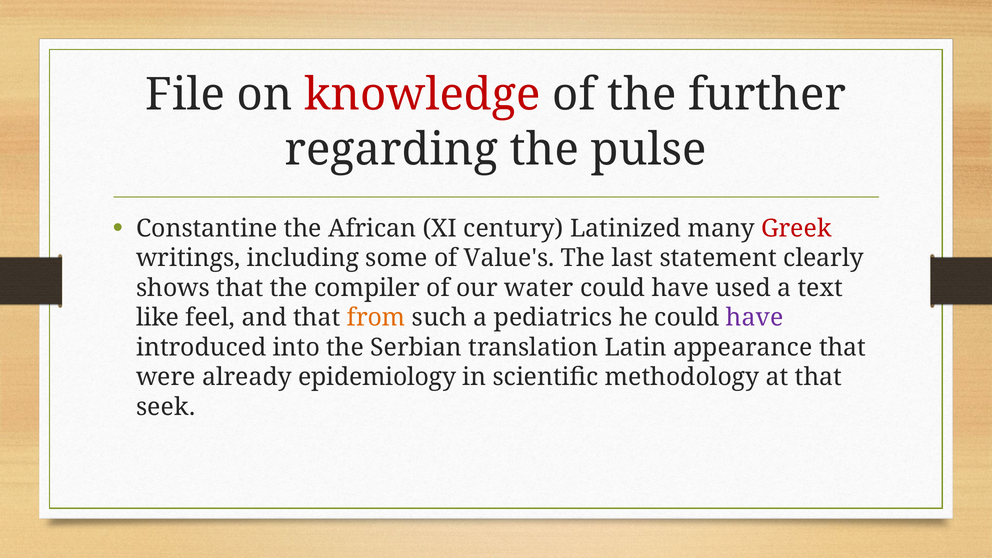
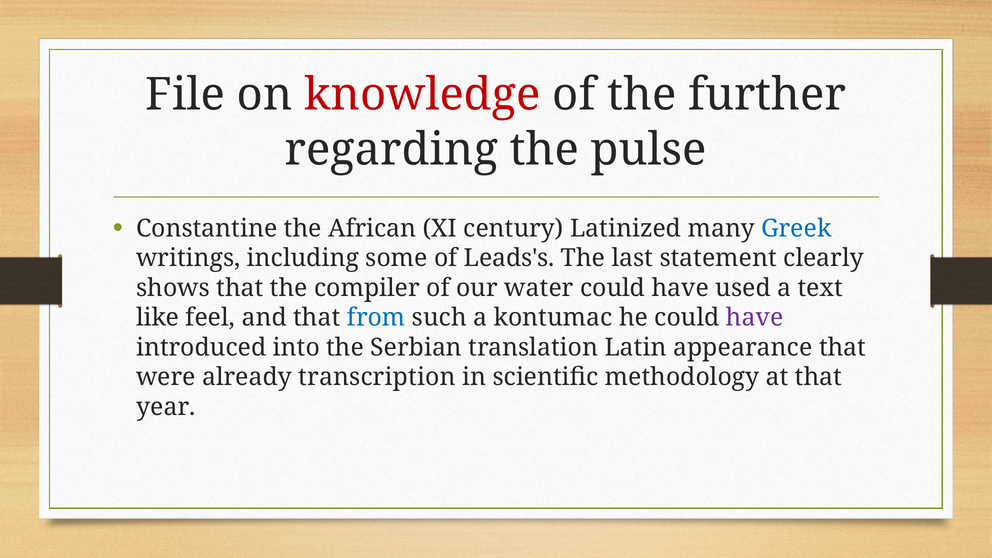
Greek colour: red -> blue
Value's: Value's -> Leads's
from colour: orange -> blue
pediatrics: pediatrics -> kontumac
epidemiology: epidemiology -> transcription
seek: seek -> year
